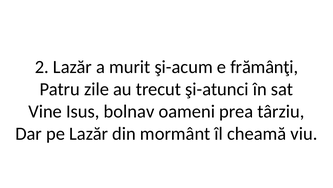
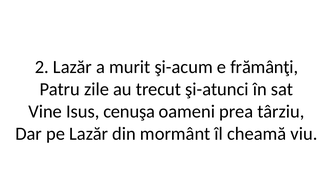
bolnav: bolnav -> cenuşa
